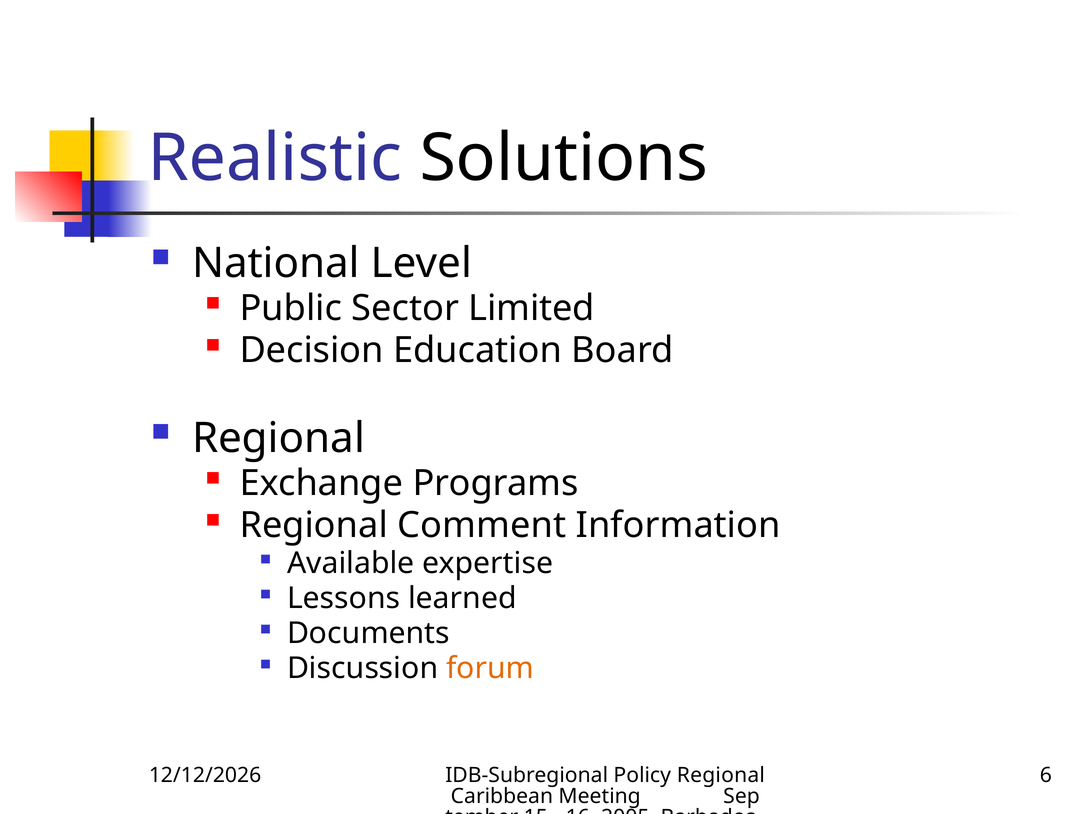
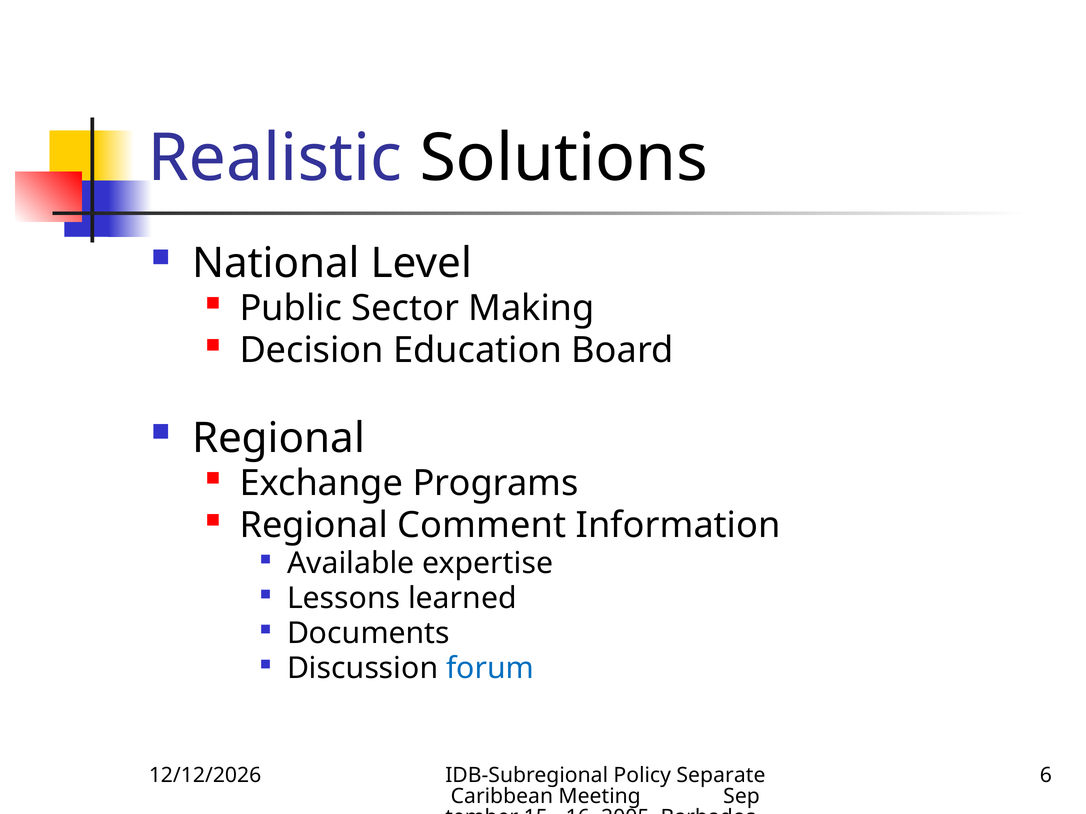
Limited: Limited -> Making
forum colour: orange -> blue
Policy Regional: Regional -> Separate
